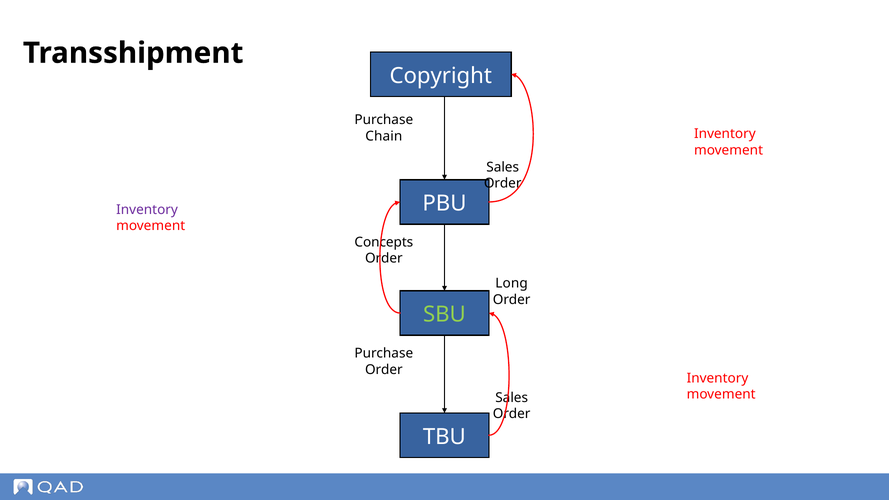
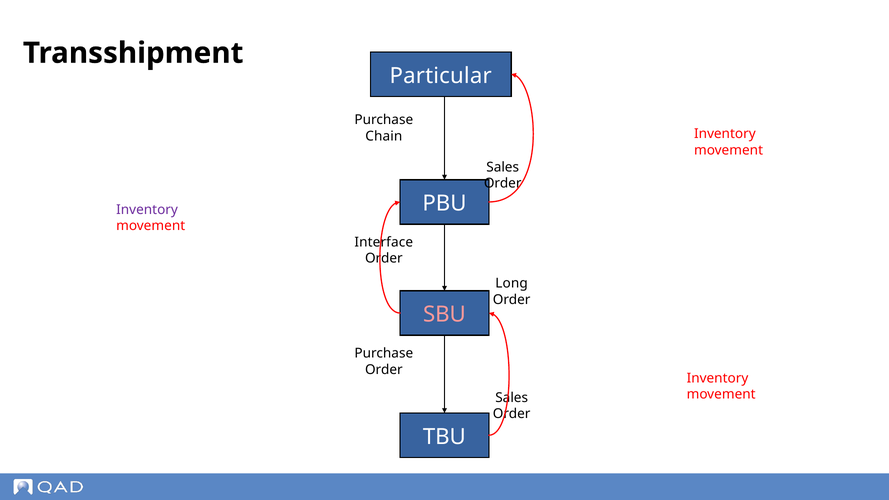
Copyright: Copyright -> Particular
Concepts: Concepts -> Interface
SBU colour: light green -> pink
